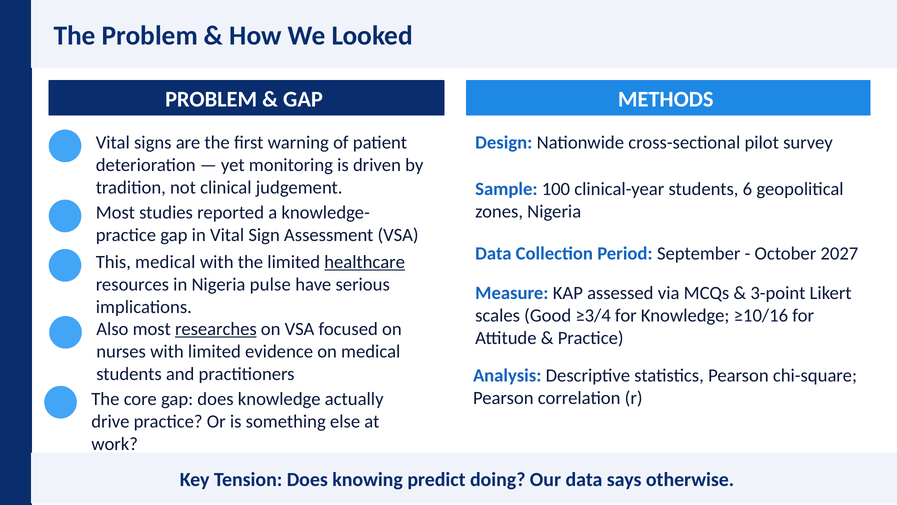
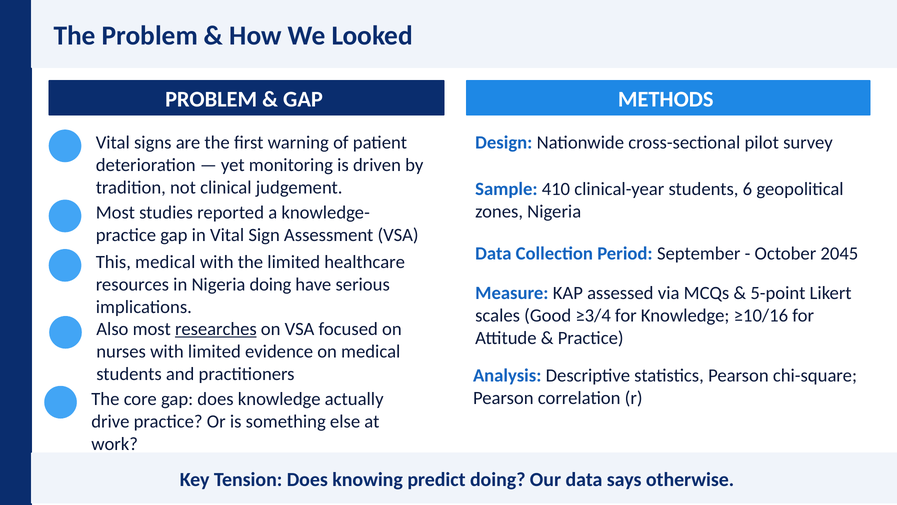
100: 100 -> 410
2027: 2027 -> 2045
healthcare underline: present -> none
Nigeria pulse: pulse -> doing
3-point: 3-point -> 5-point
